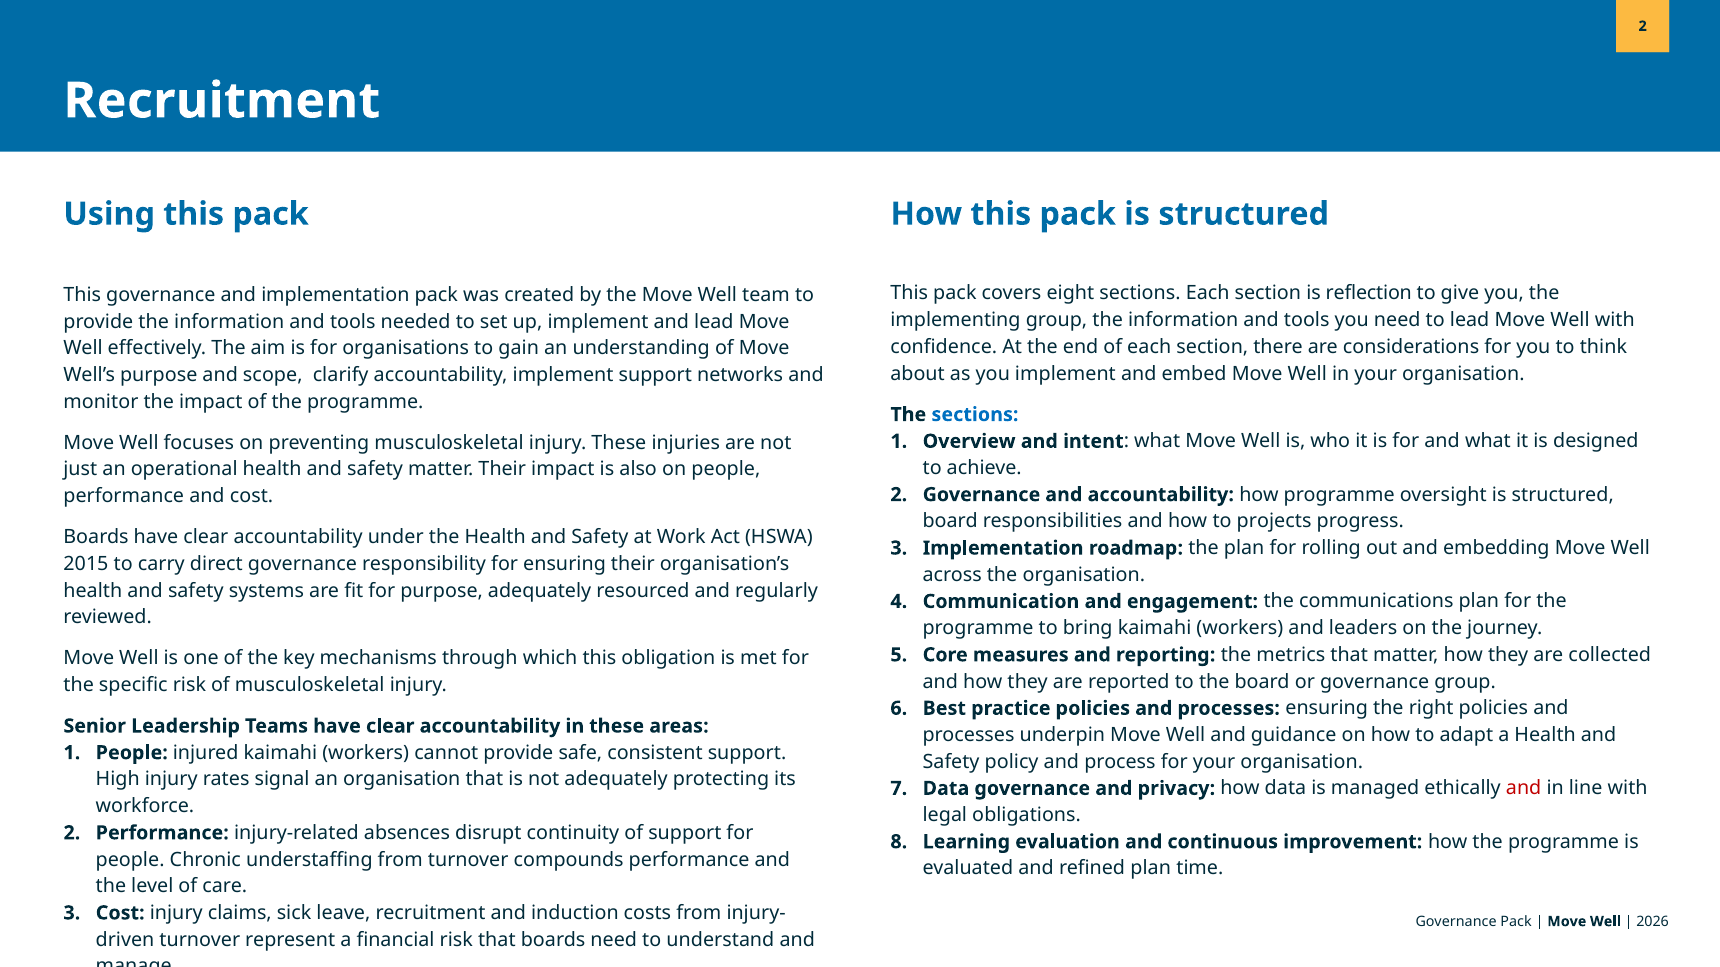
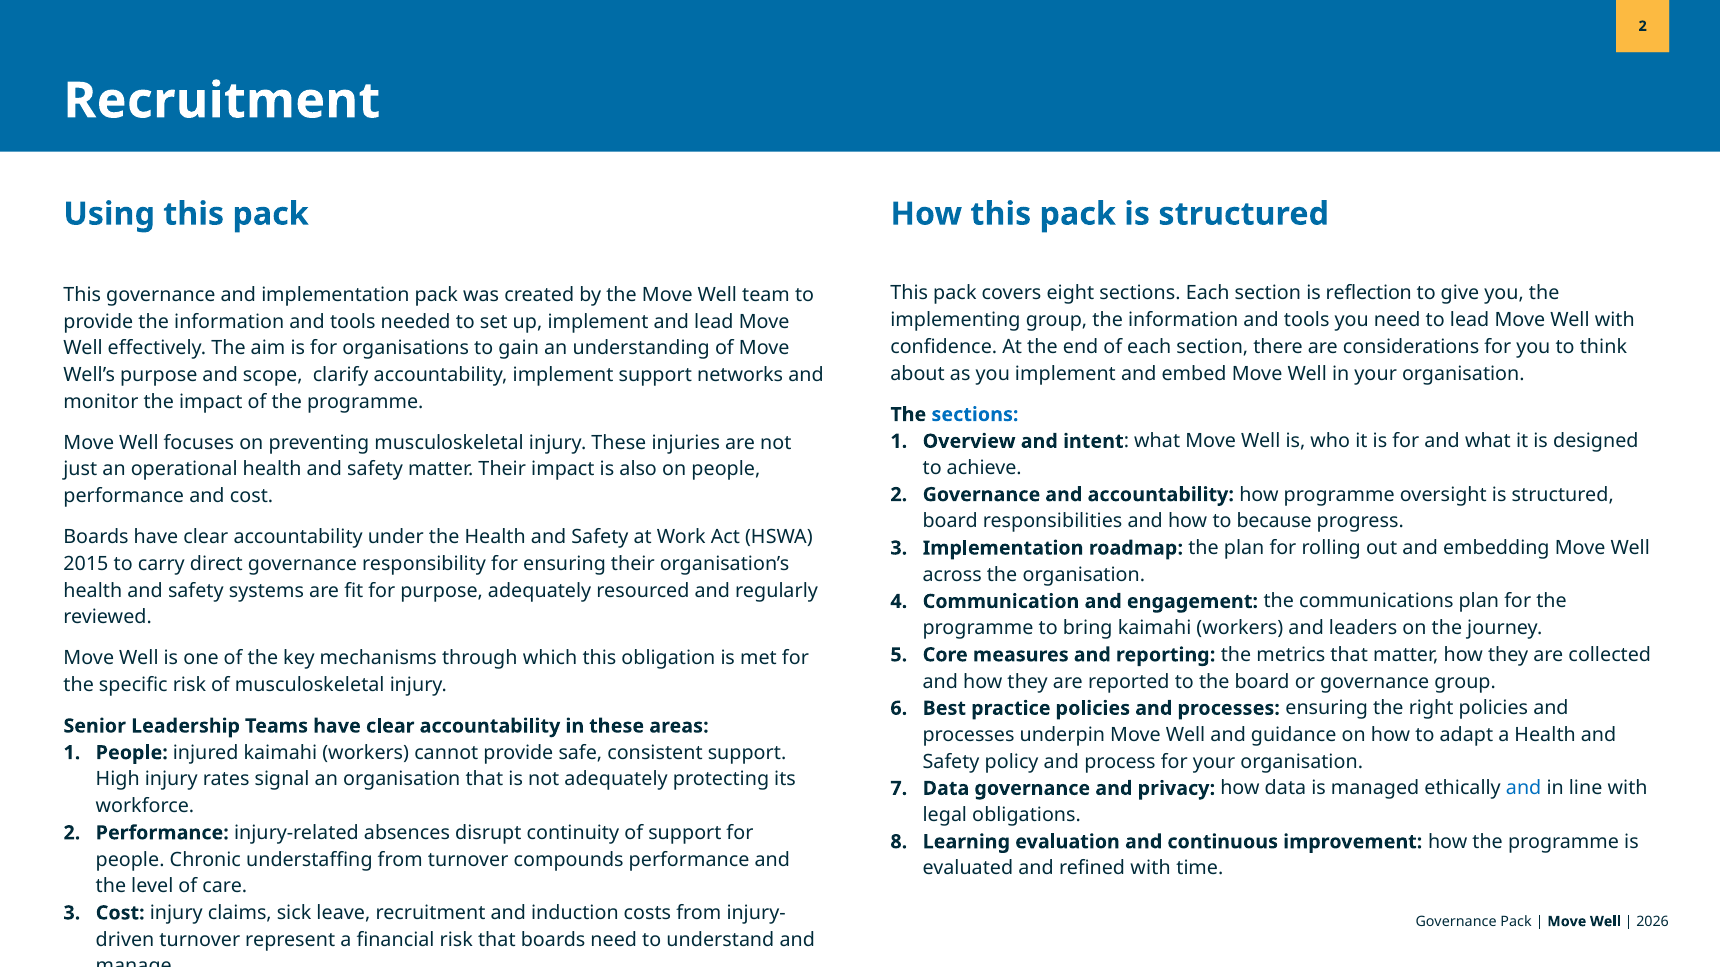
projects: projects -> because
and at (1524, 789) colour: red -> blue
refined plan: plan -> with
